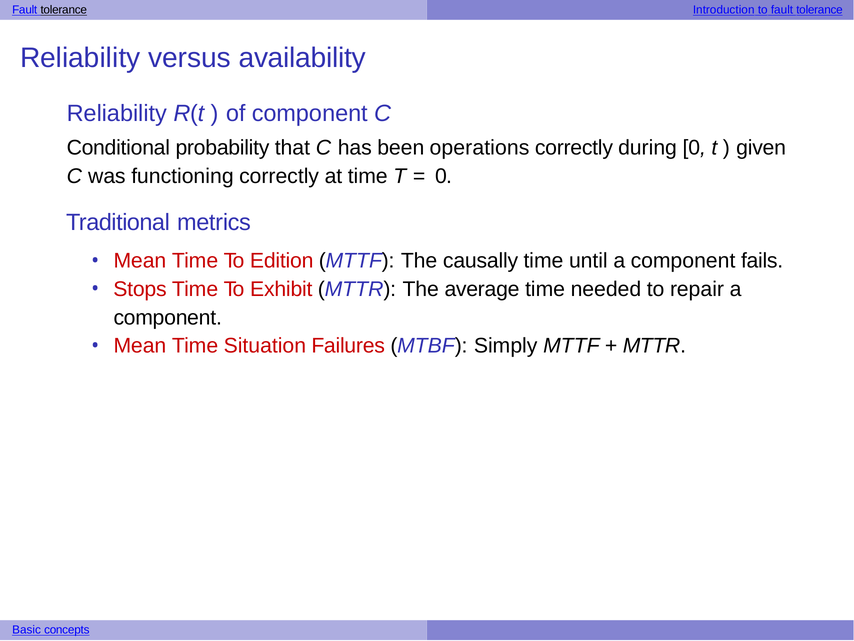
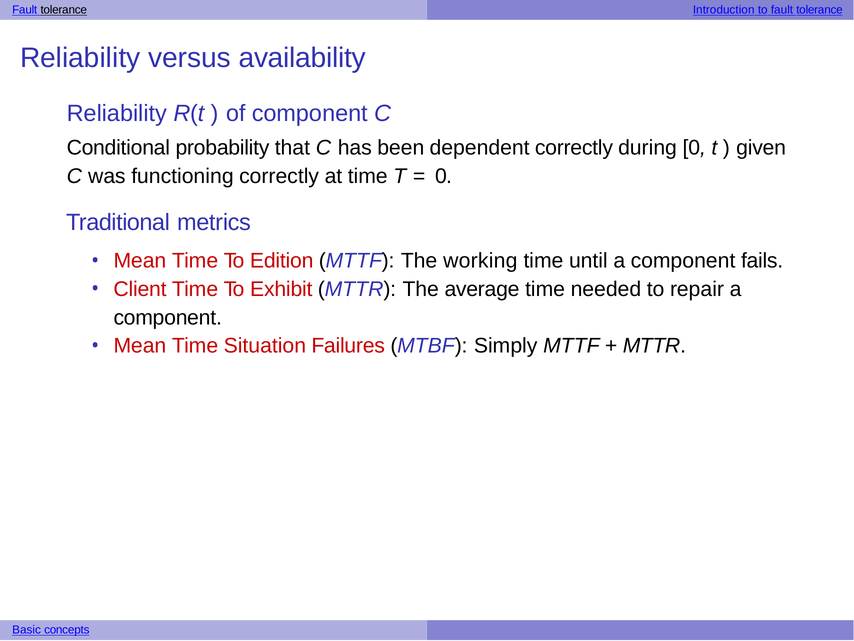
operations: operations -> dependent
causally: causally -> working
Stops: Stops -> Client
